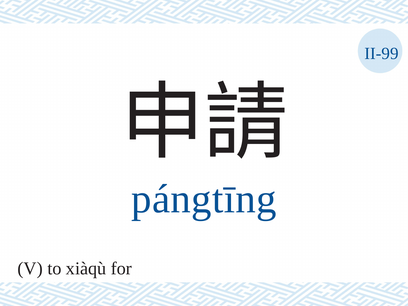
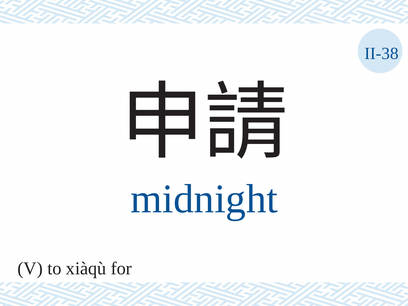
II-99: II-99 -> II-38
pángtīng: pángtīng -> midnight
